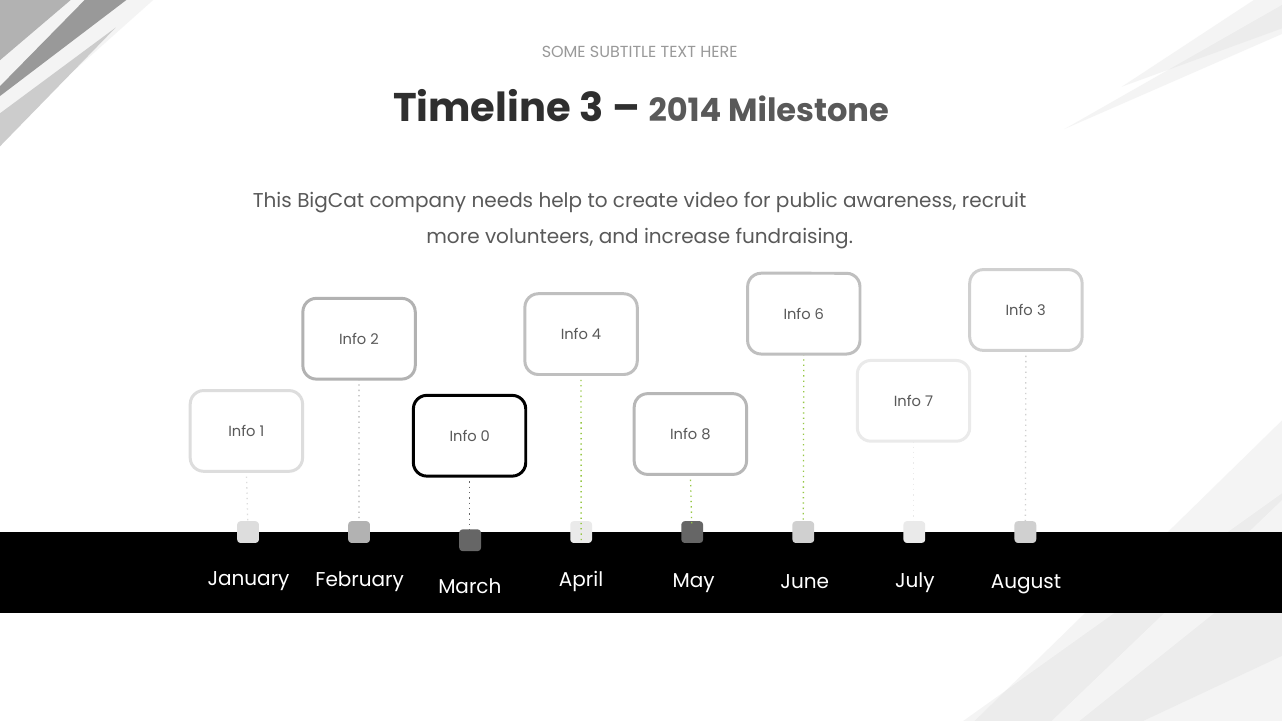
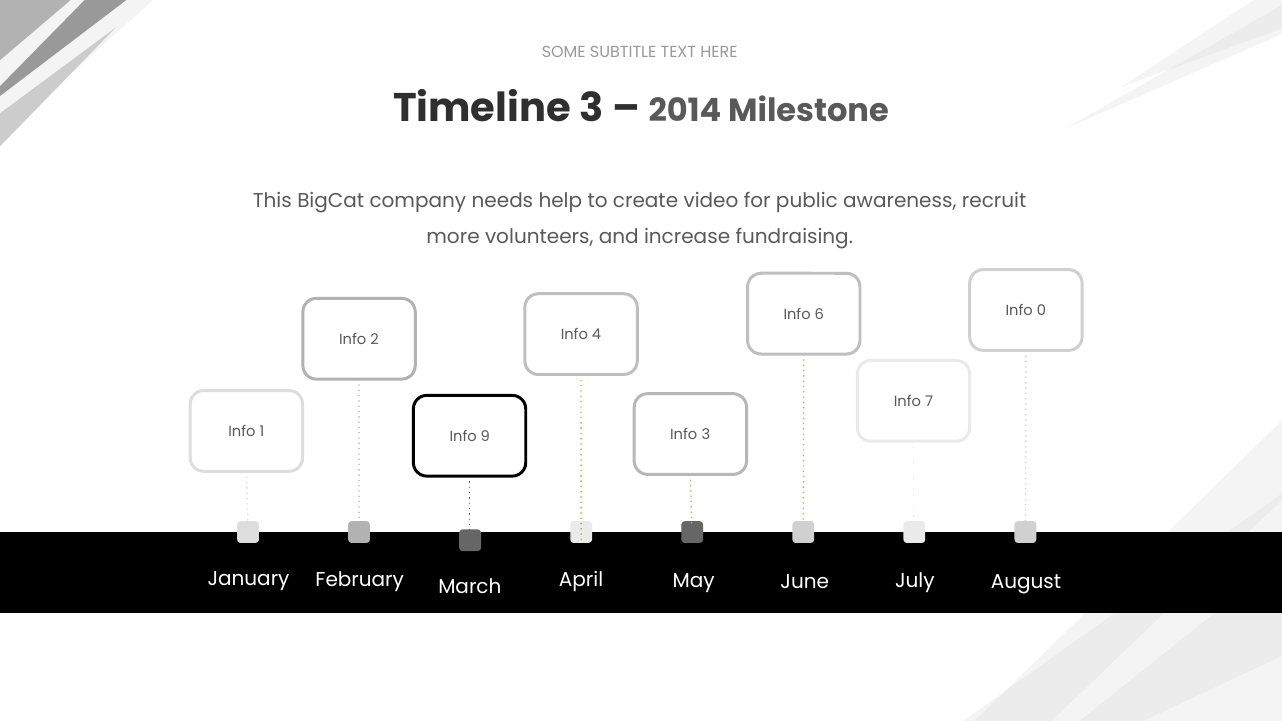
Info 3: 3 -> 0
Info 8: 8 -> 3
0: 0 -> 9
